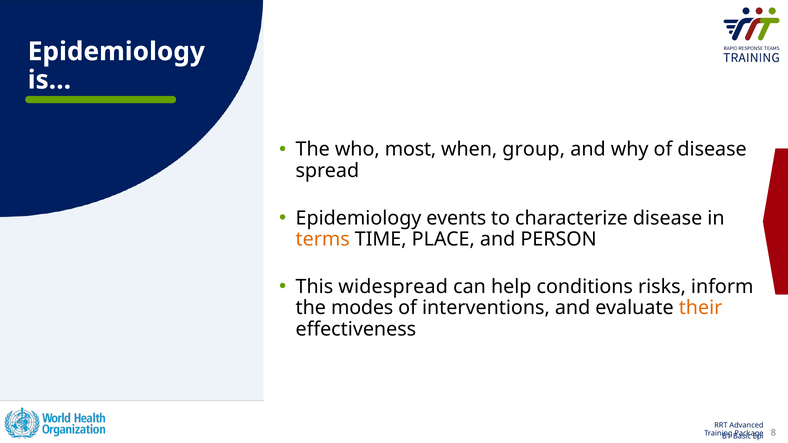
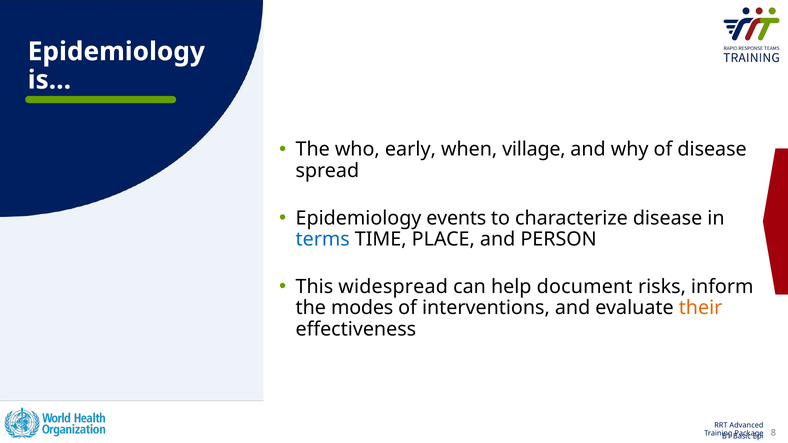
most: most -> early
group: group -> village
terms colour: orange -> blue
conditions: conditions -> document
